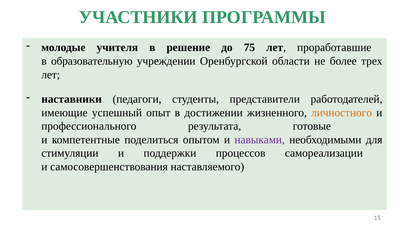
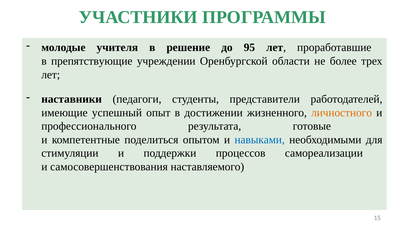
75: 75 -> 95
образовательную: образовательную -> препятствующие
навыками colour: purple -> blue
